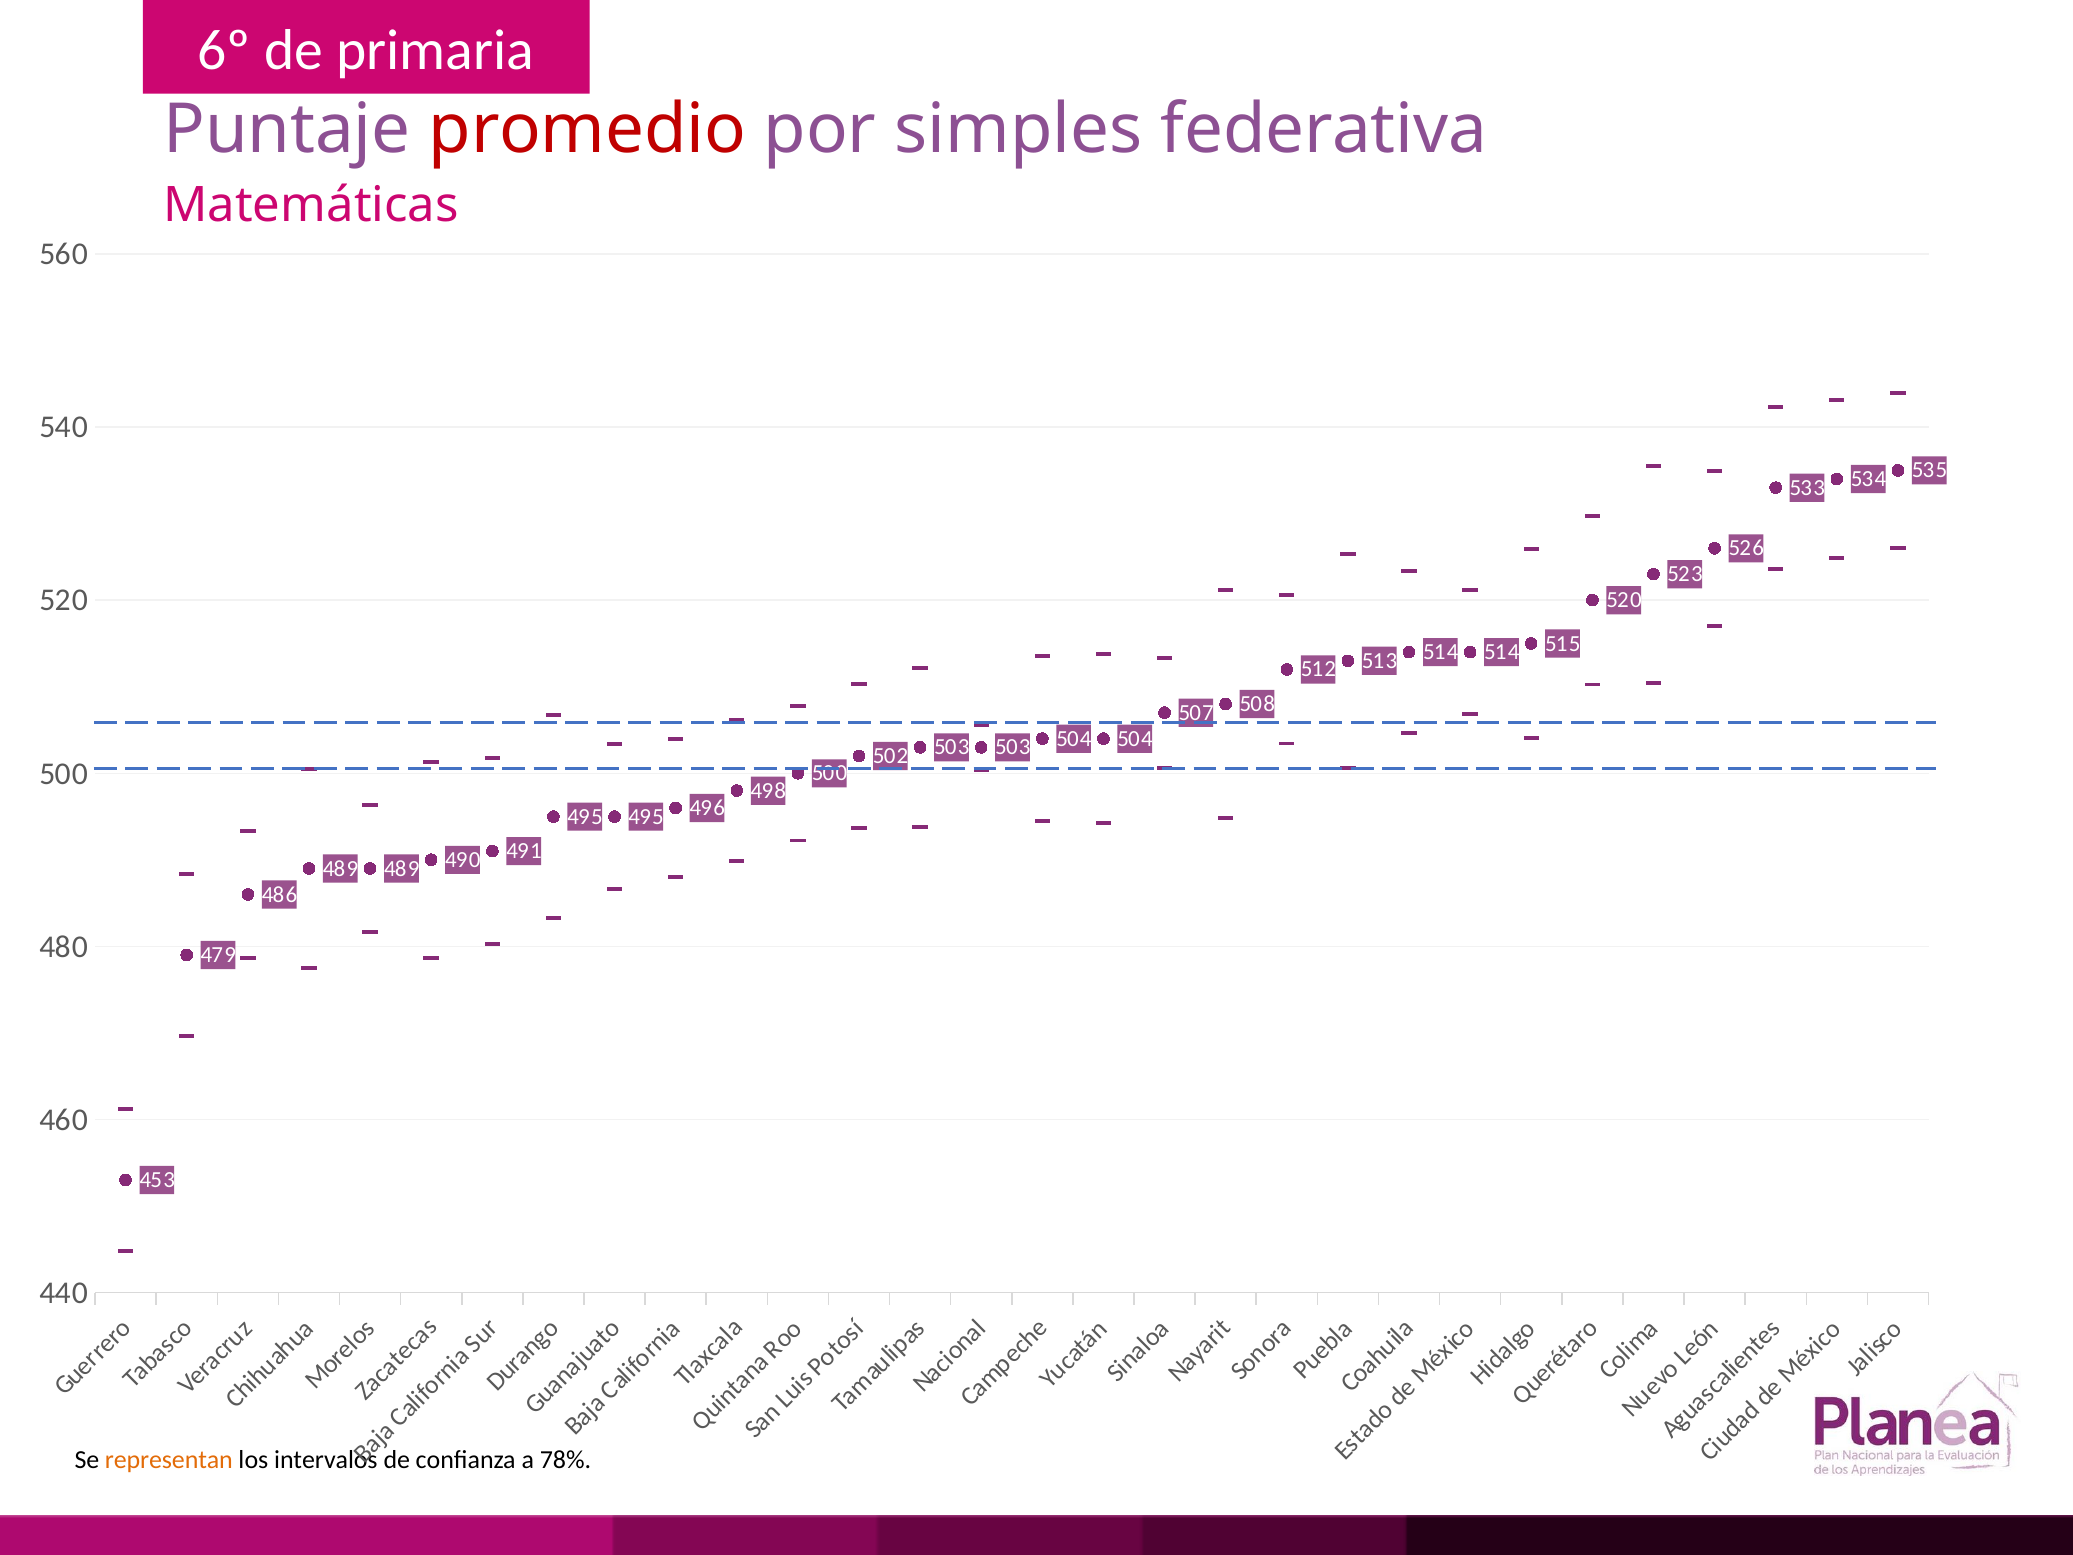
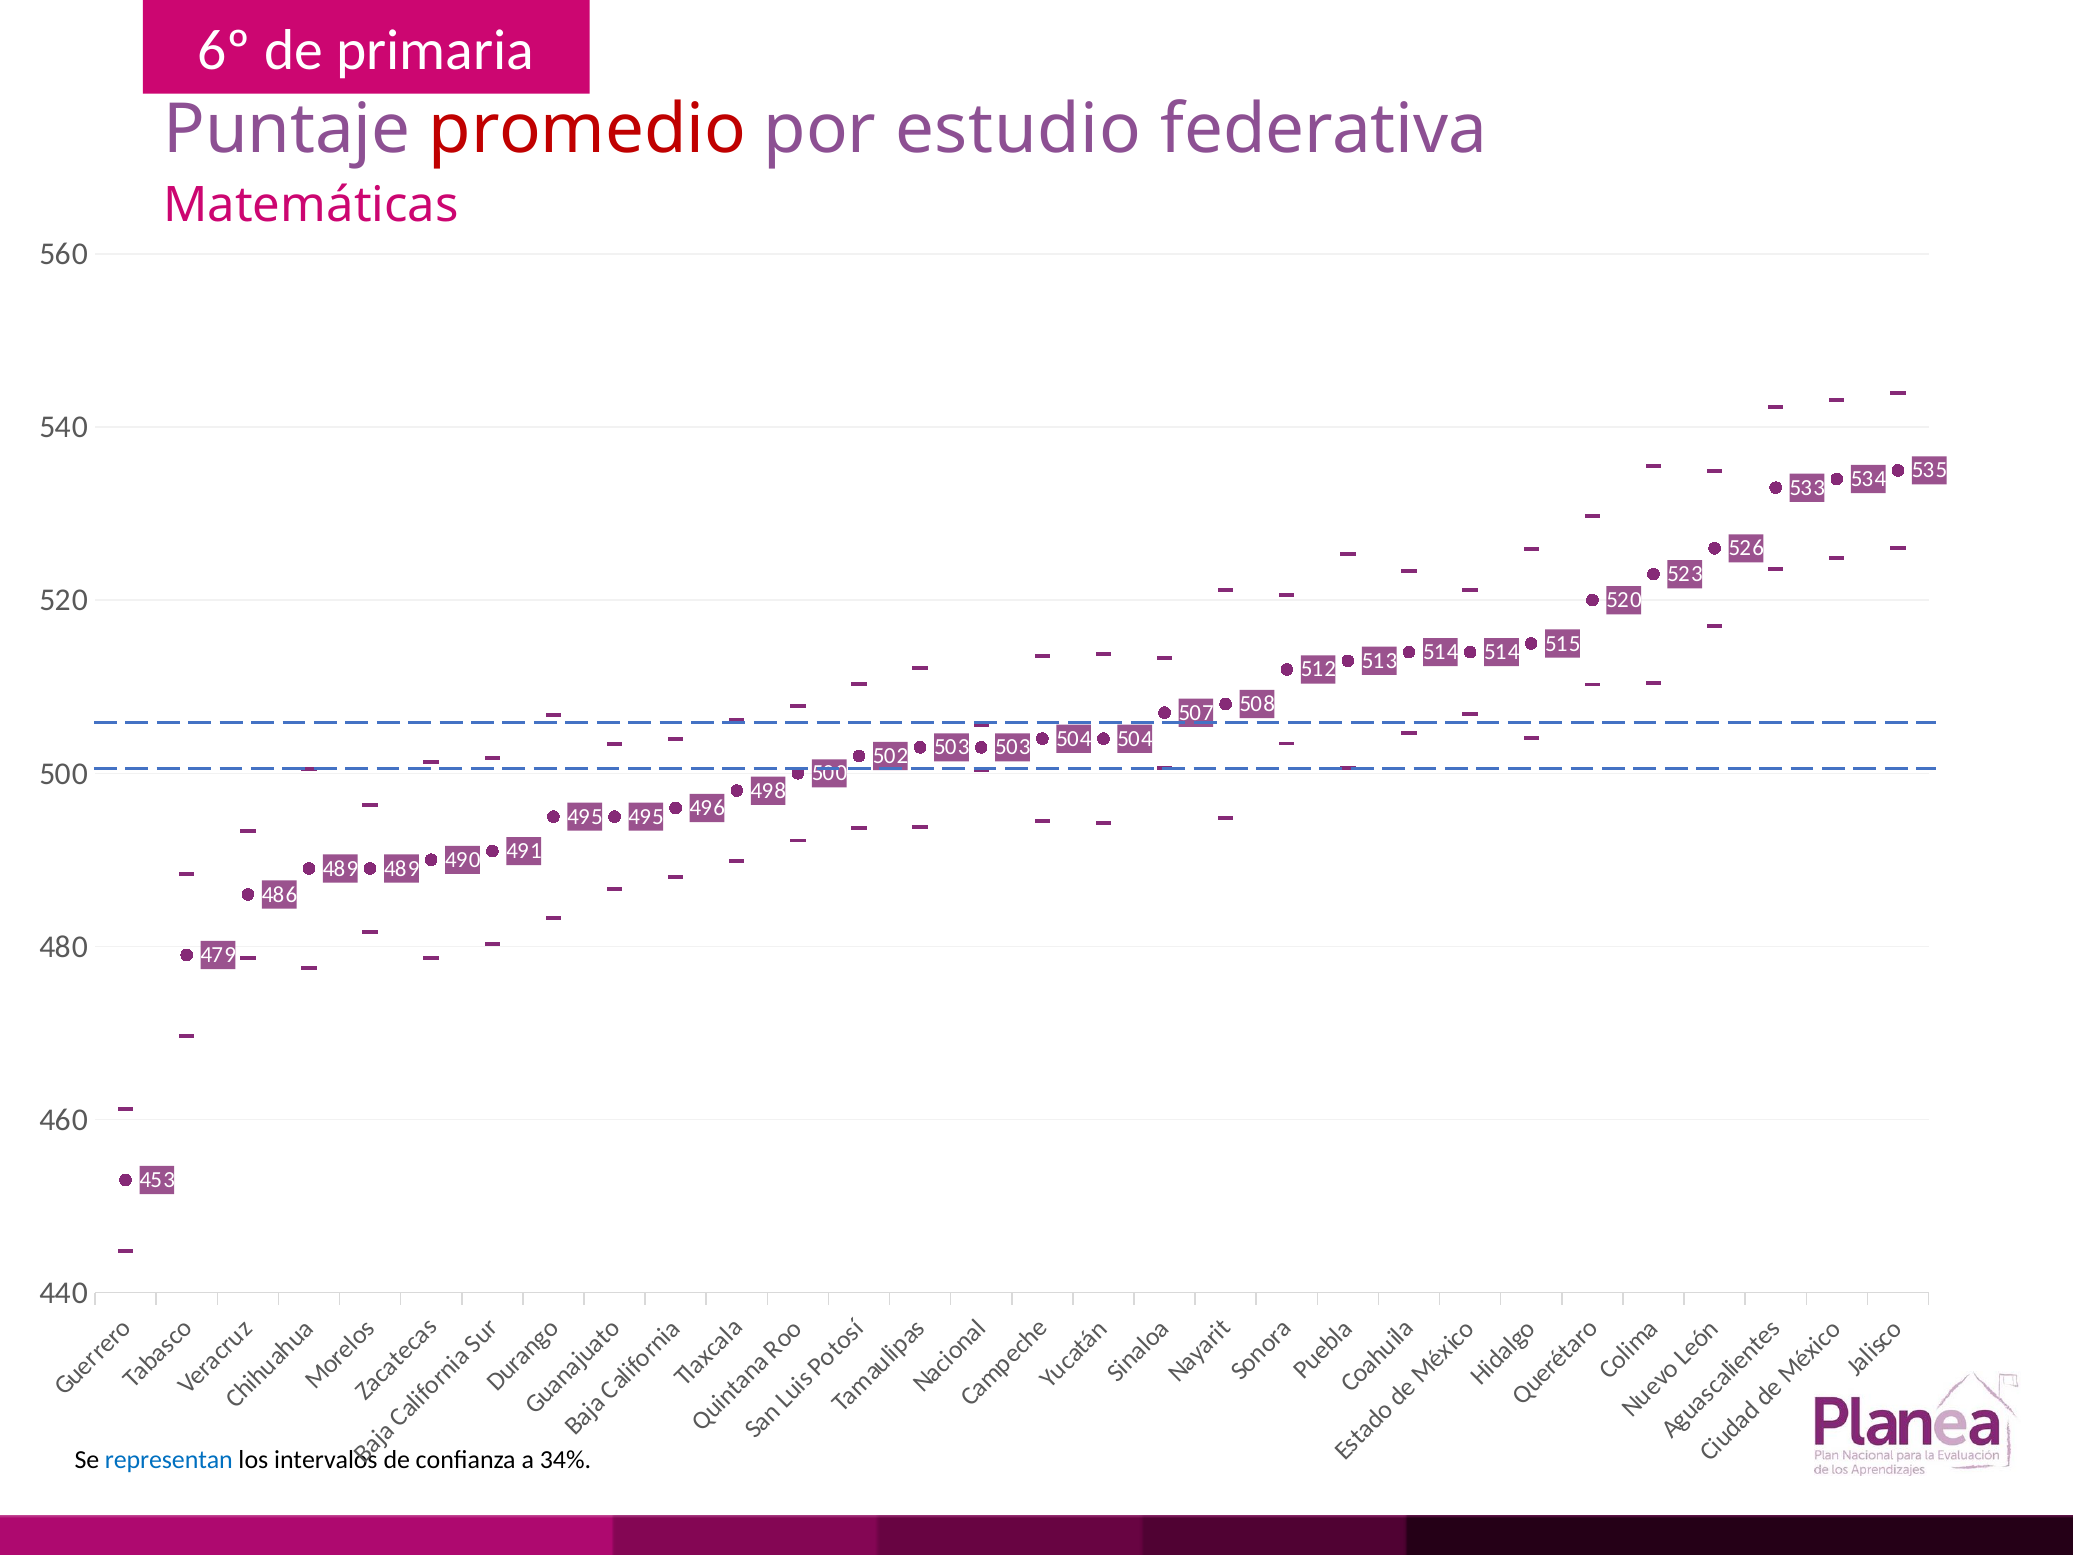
simples: simples -> estudio
representan colour: orange -> blue
78%: 78% -> 34%
